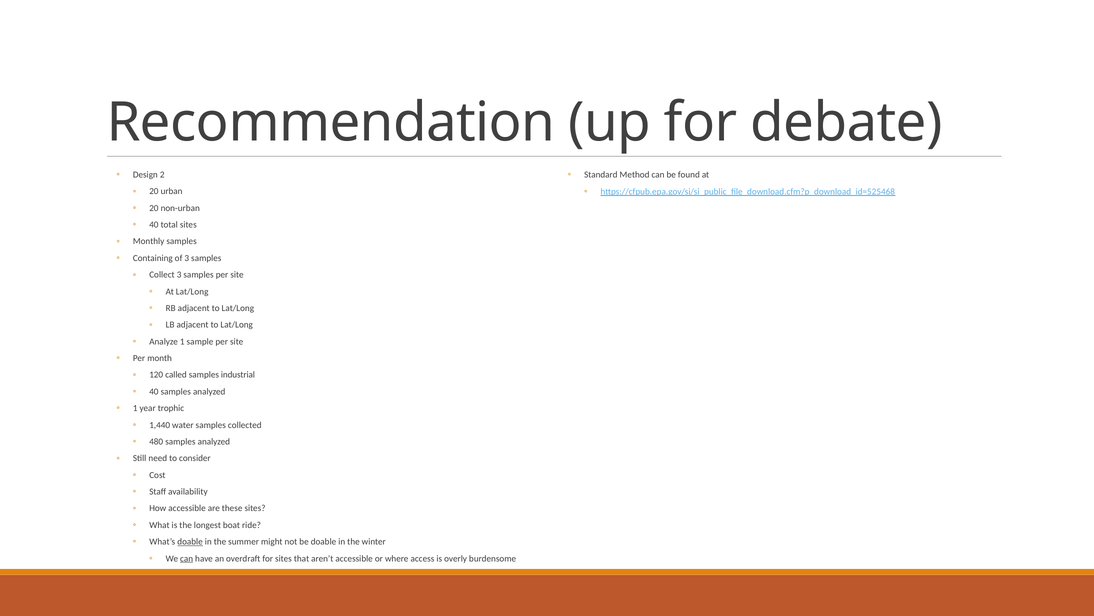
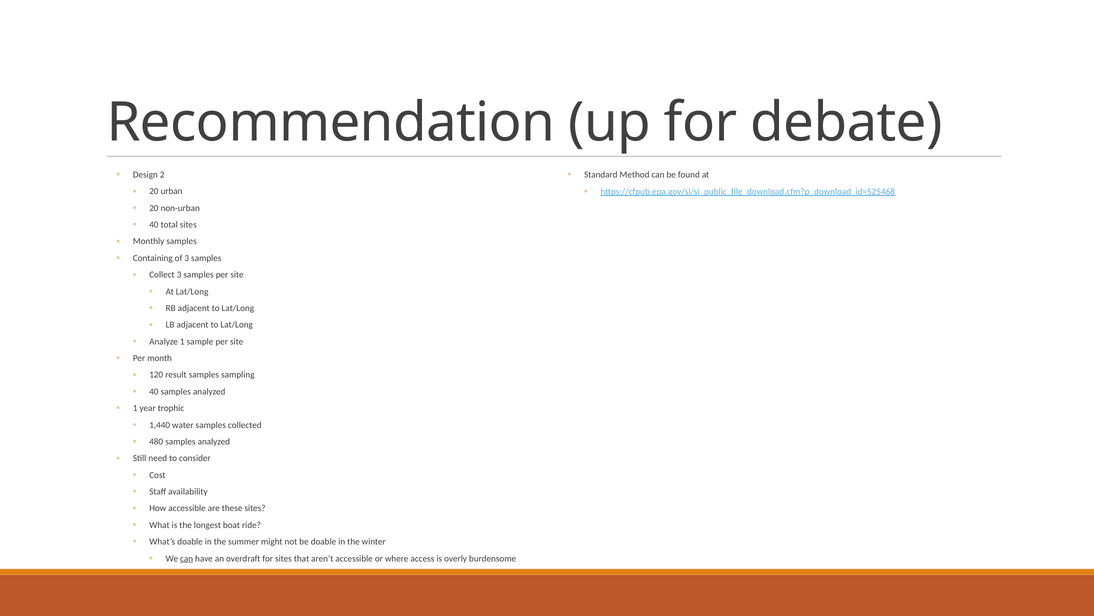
called: called -> result
industrial: industrial -> sampling
doable at (190, 541) underline: present -> none
